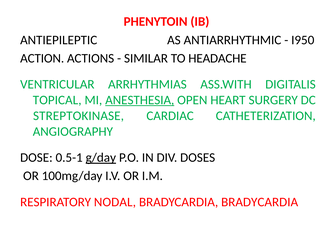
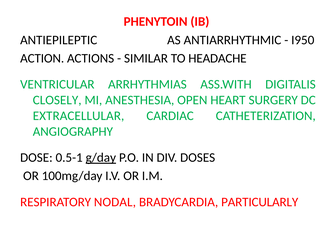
TOPICAL: TOPICAL -> CLOSELY
ANESTHESIA underline: present -> none
STREPTOKINASE: STREPTOKINASE -> EXTRACELLULAR
BRADYCARDIA BRADYCARDIA: BRADYCARDIA -> PARTICULARLY
